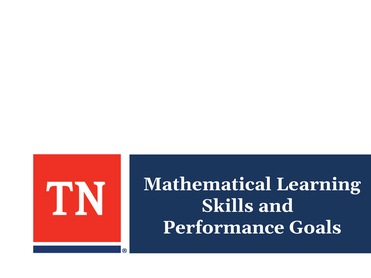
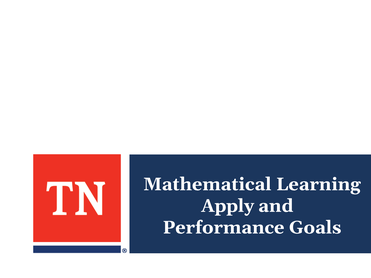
Skills: Skills -> Apply
